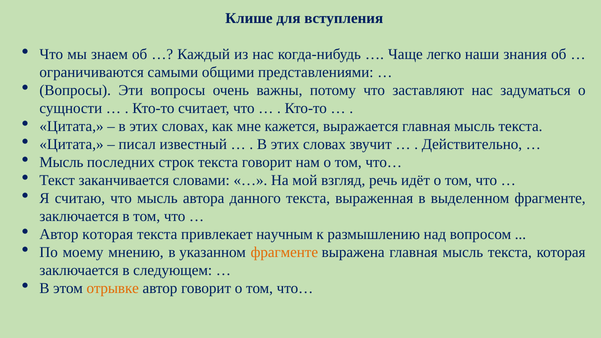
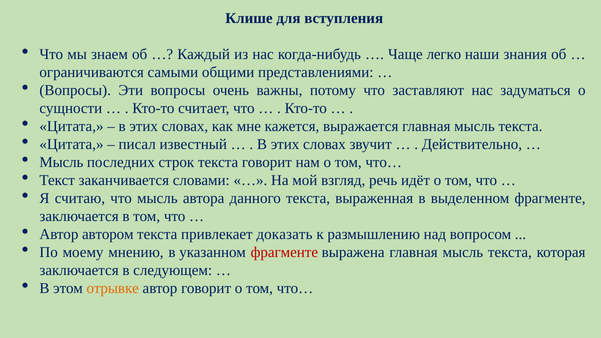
Автор которая: которая -> автором
научным: научным -> доказать
фрагменте at (284, 252) colour: orange -> red
